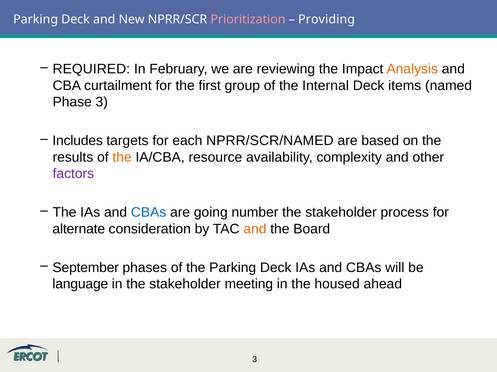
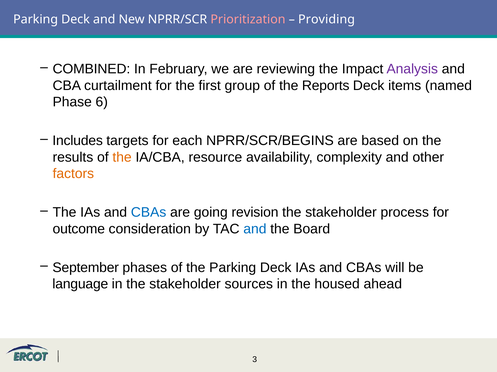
REQUIRED: REQUIRED -> COMBINED
Analysis colour: orange -> purple
Internal: Internal -> Reports
Phase 3: 3 -> 6
NPRR/SCR/NAMED: NPRR/SCR/NAMED -> NPRR/SCR/BEGINS
factors colour: purple -> orange
number: number -> revision
alternate: alternate -> outcome
and at (255, 229) colour: orange -> blue
meeting: meeting -> sources
